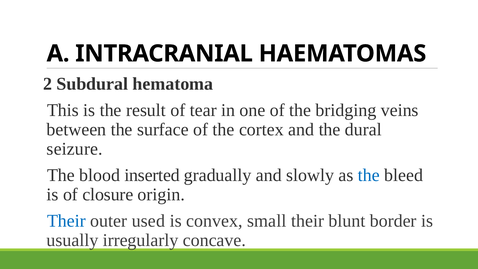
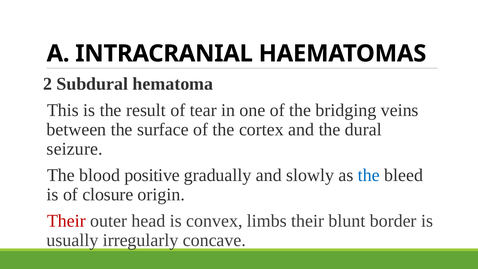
inserted: inserted -> positive
Their at (66, 221) colour: blue -> red
used: used -> head
small: small -> limbs
